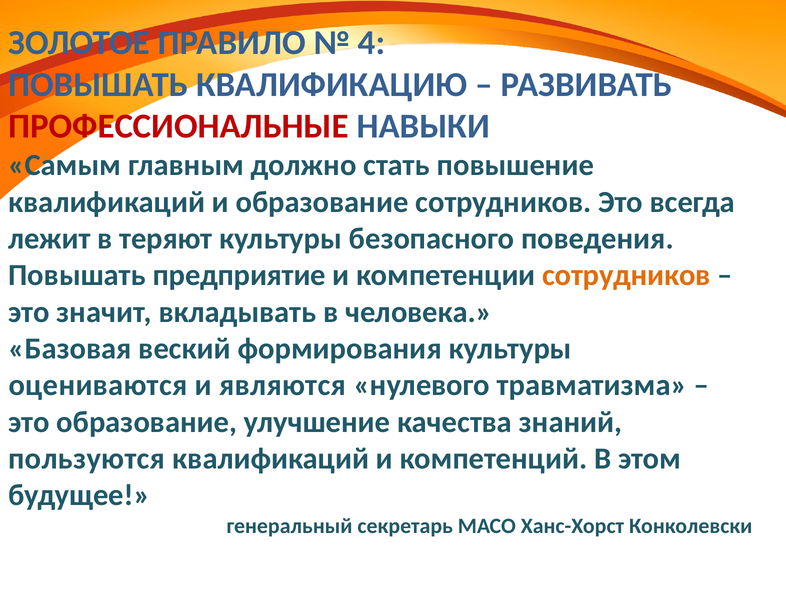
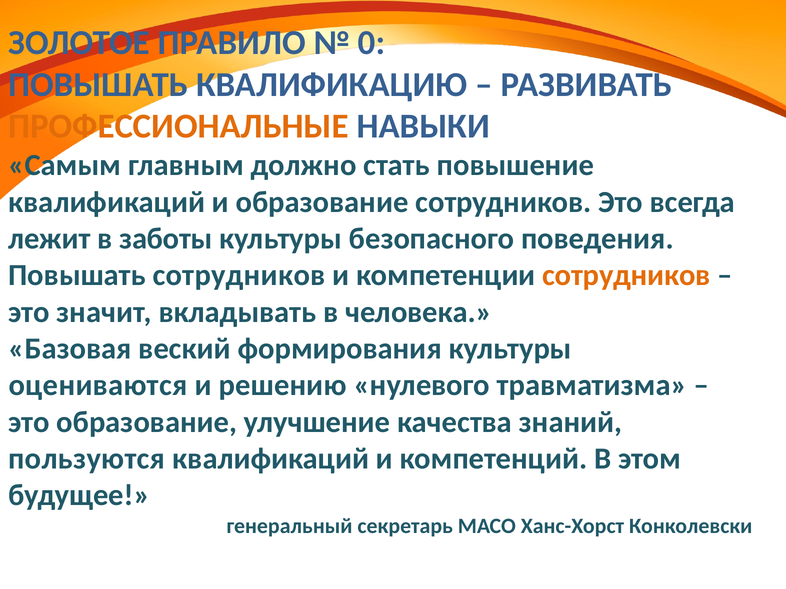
4: 4 -> 0
ПРОФЕССИОНАЛЬНЫЕ colour: red -> orange
теряют: теряют -> заботы
Повышать предприятие: предприятие -> сотрудников
являются: являются -> решению
